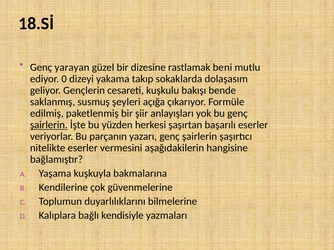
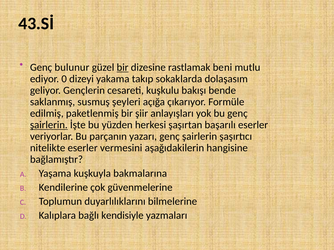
18.Sİ: 18.Sİ -> 43.Sİ
yarayan: yarayan -> bulunur
bir at (123, 68) underline: none -> present
